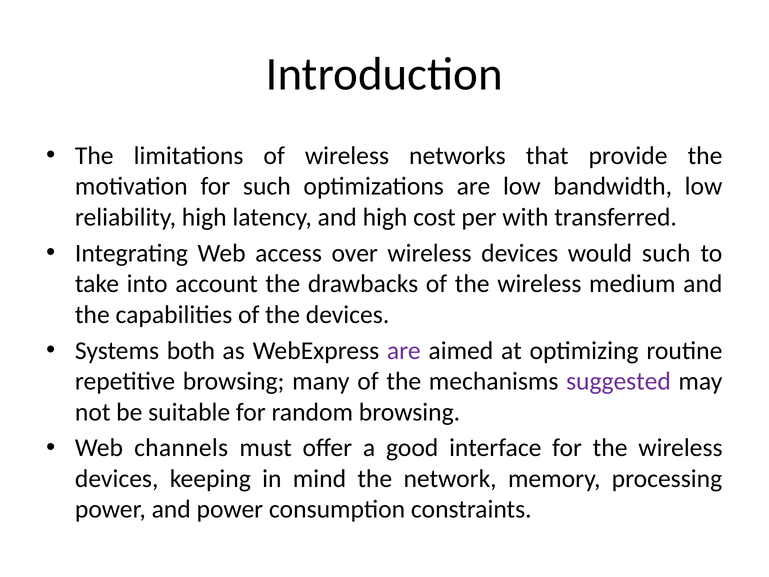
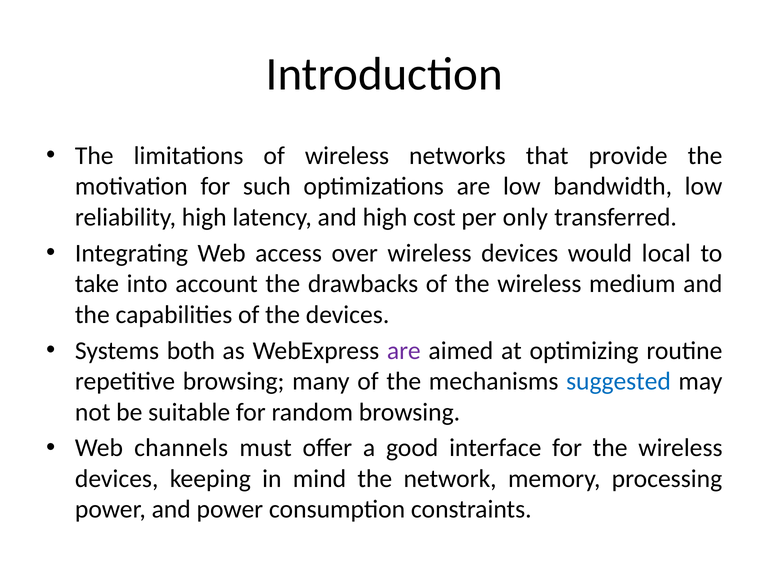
with: with -> only
would such: such -> local
suggested colour: purple -> blue
